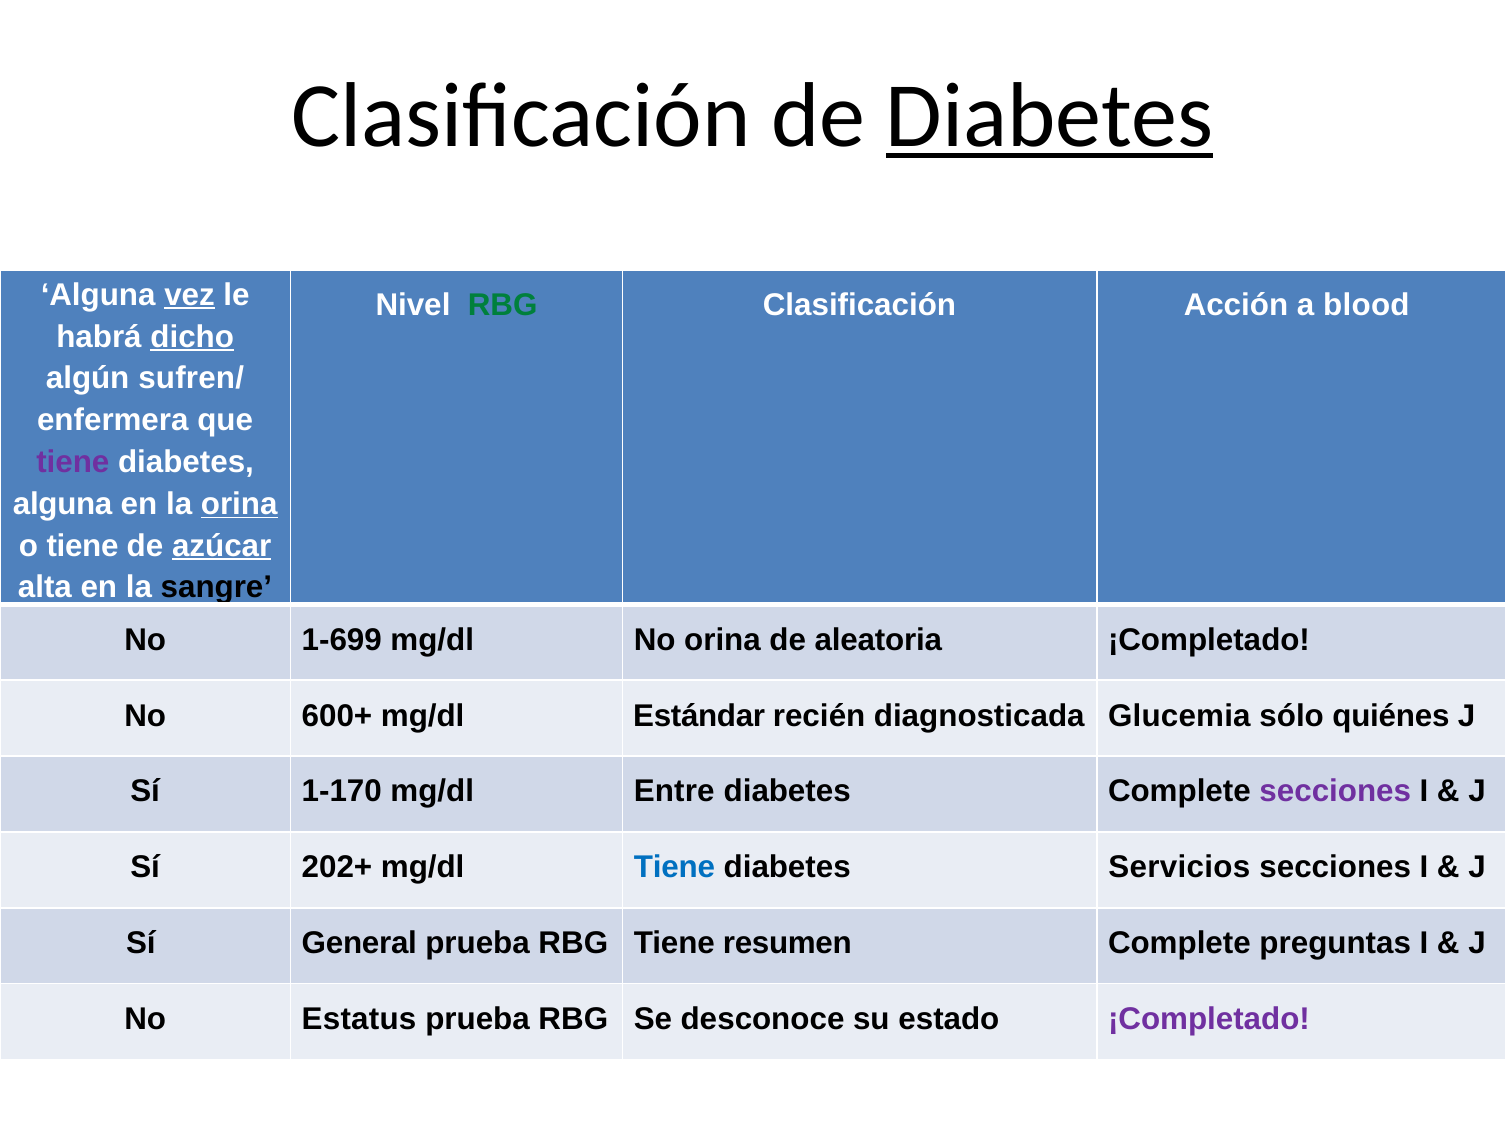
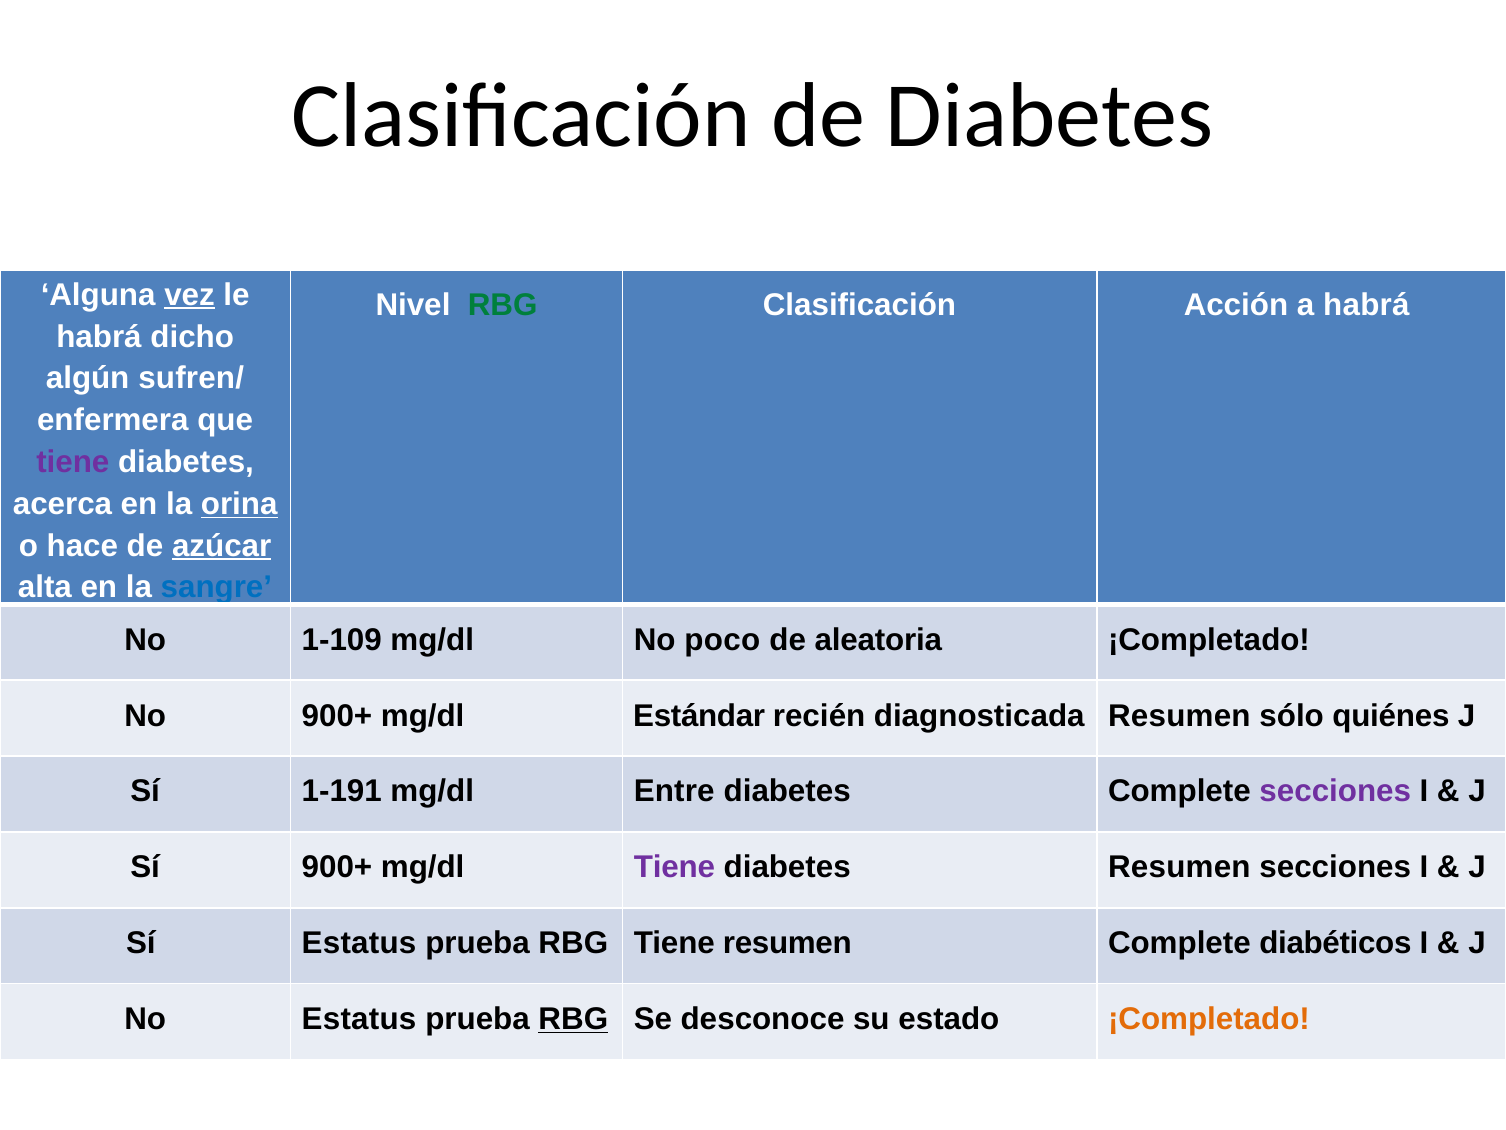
Diabetes at (1050, 116) underline: present -> none
a blood: blood -> habrá
dicho underline: present -> none
alguna at (63, 504): alguna -> acerca
o tiene: tiene -> hace
sangre colour: black -> blue
1-699: 1-699 -> 1-109
No orina: orina -> poco
No 600+: 600+ -> 900+
diagnosticada Glucemia: Glucemia -> Resumen
1-170: 1-170 -> 1-191
Sí 202+: 202+ -> 900+
Tiene at (674, 867) colour: blue -> purple
diabetes Servicios: Servicios -> Resumen
Sí General: General -> Estatus
preguntas: preguntas -> diabéticos
RBG at (573, 1019) underline: none -> present
¡Completado at (1209, 1019) colour: purple -> orange
